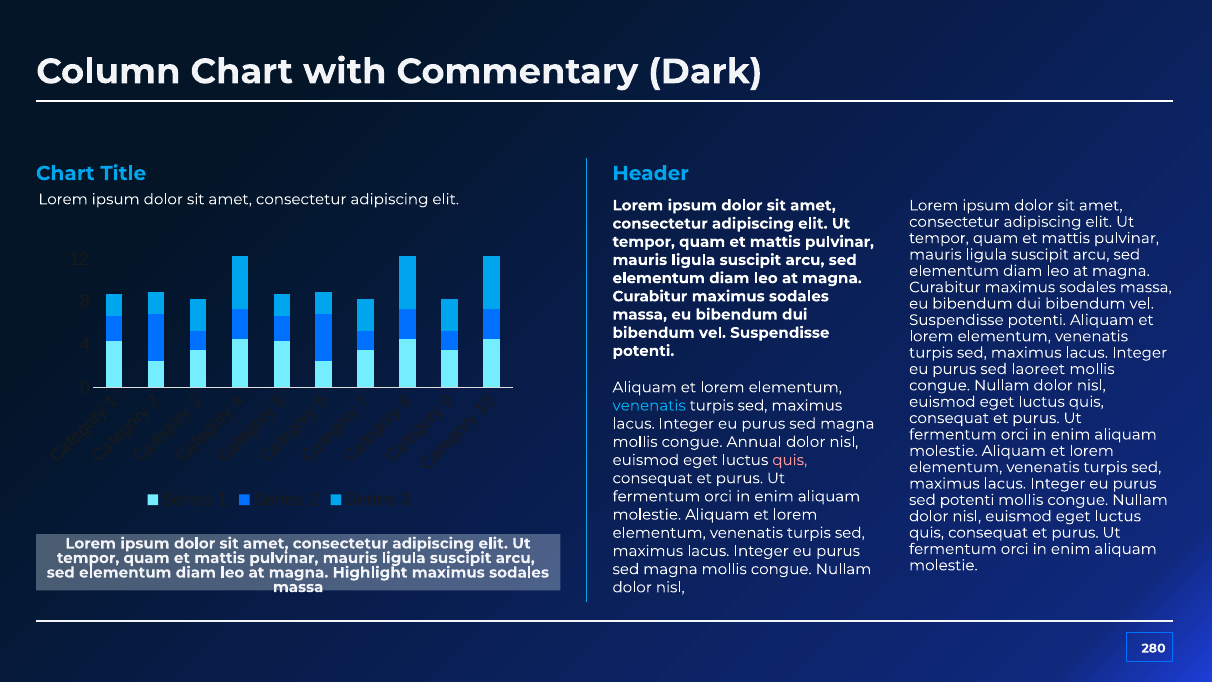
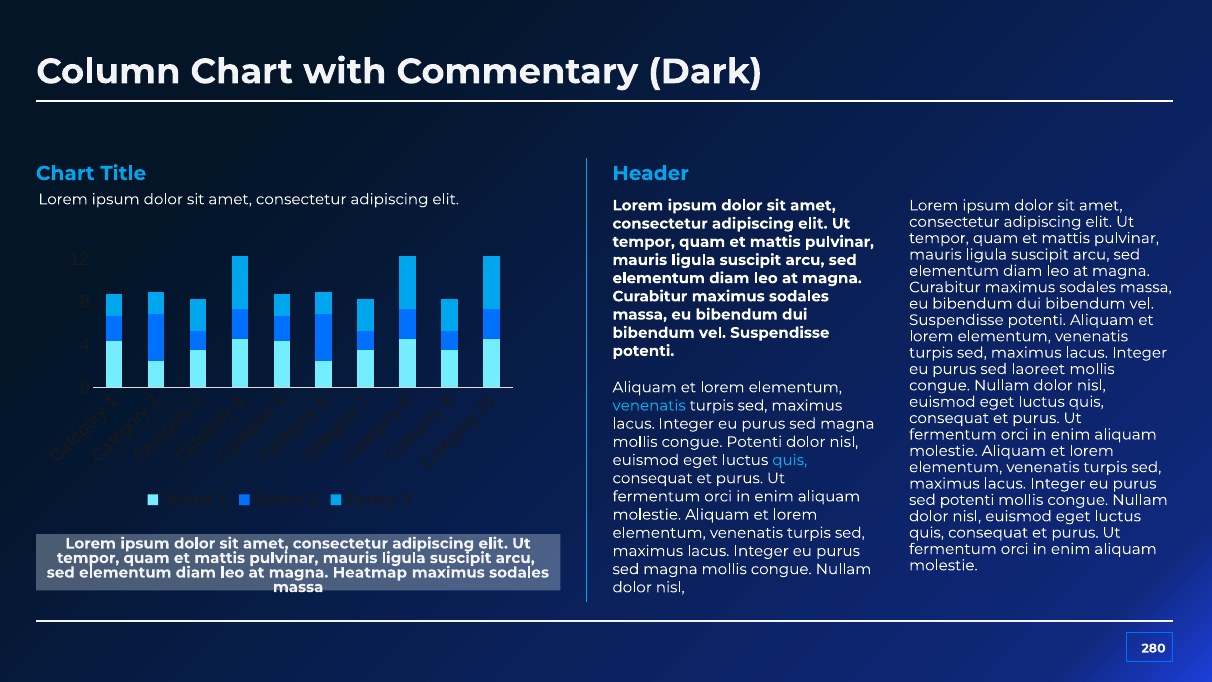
congue Annual: Annual -> Potenti
quis at (790, 460) colour: pink -> light blue
Highlight: Highlight -> Heatmap
